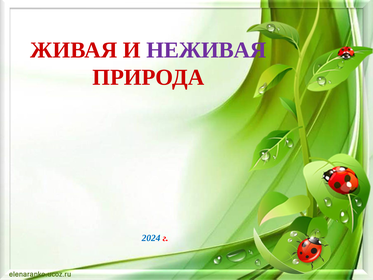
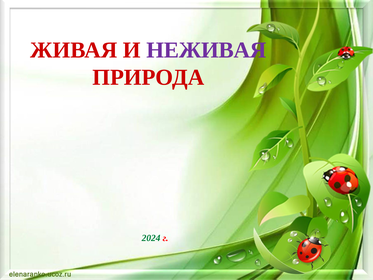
2024 colour: blue -> green
